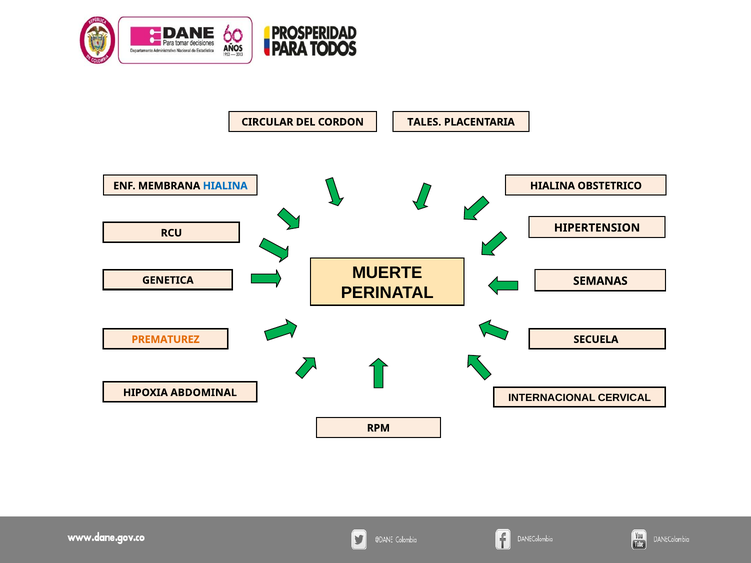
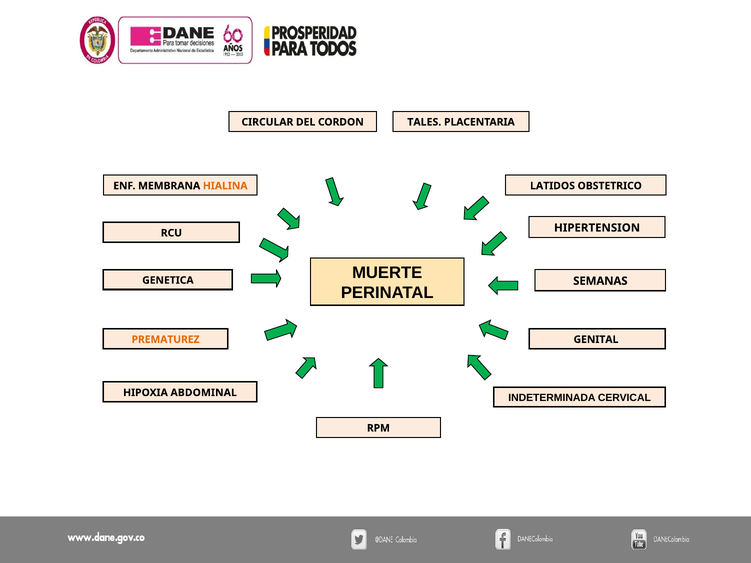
HIALINA at (225, 186) colour: blue -> orange
HIALINA at (553, 186): HIALINA -> LATIDOS
SECUELA: SECUELA -> GENITAL
INTERNACIONAL: INTERNACIONAL -> INDETERMINADA
